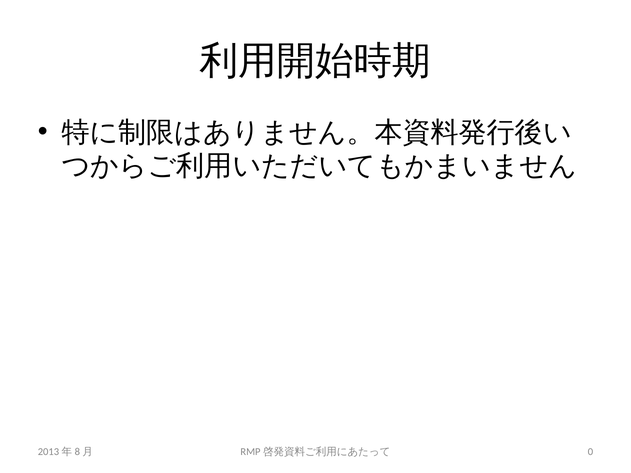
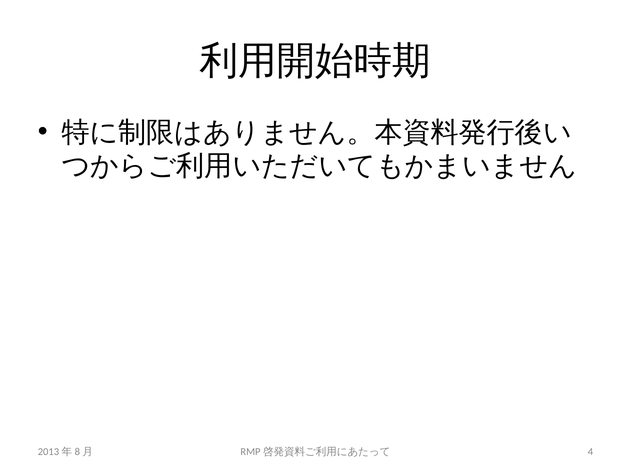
0: 0 -> 4
